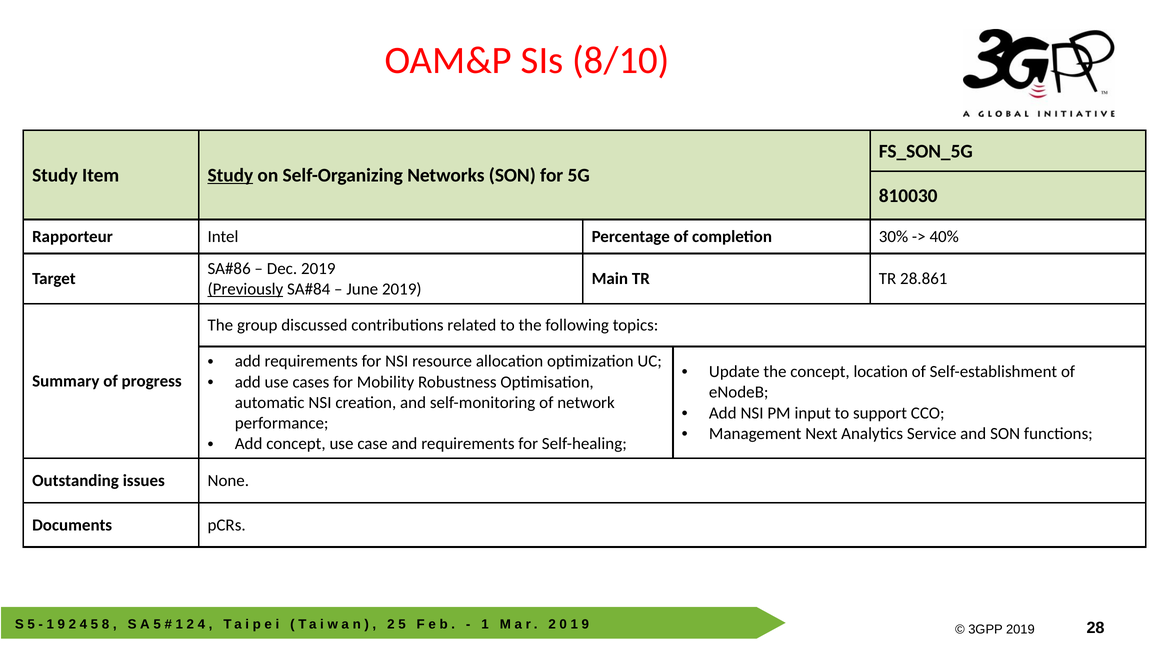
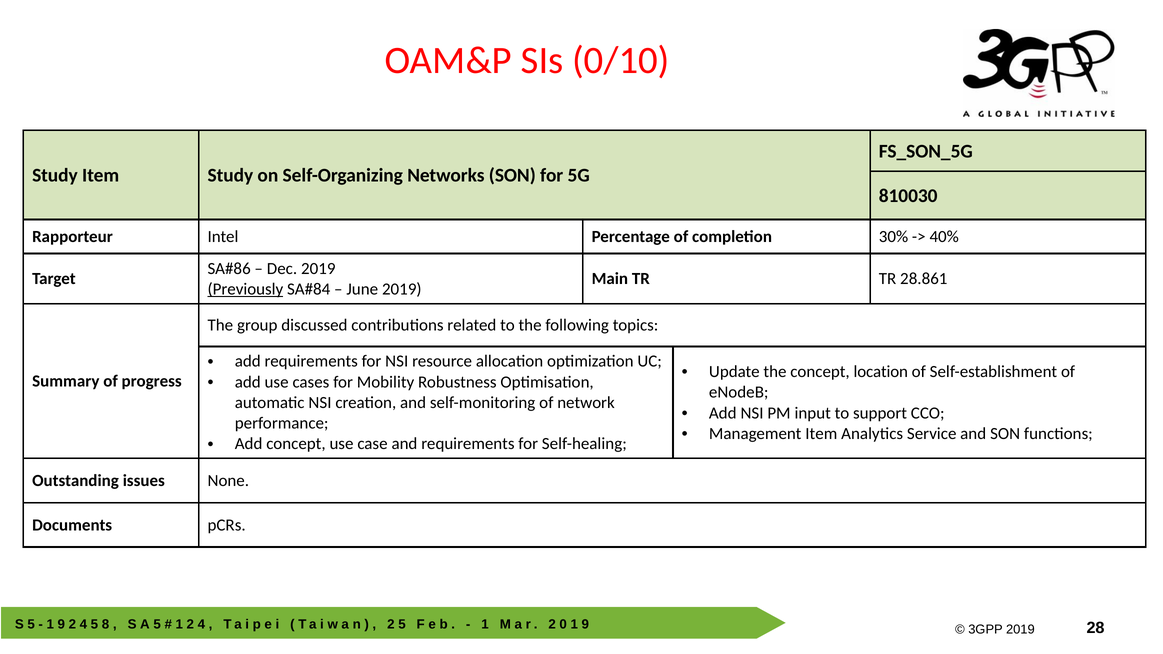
8/10: 8/10 -> 0/10
Study at (230, 175) underline: present -> none
Management Next: Next -> Item
